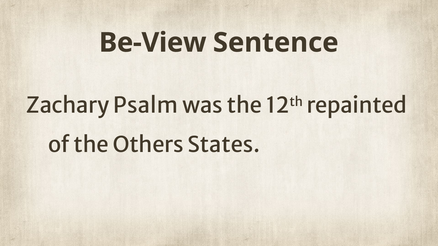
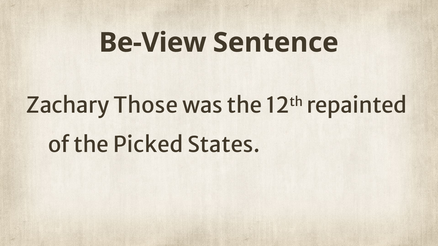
Psalm: Psalm -> Those
Others: Others -> Picked
